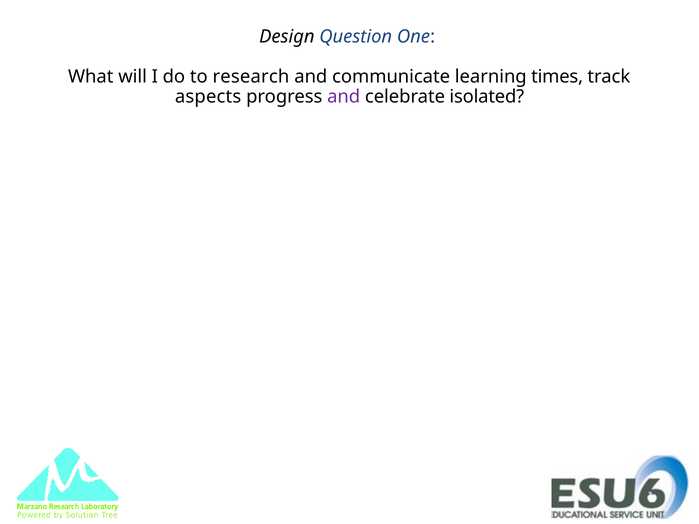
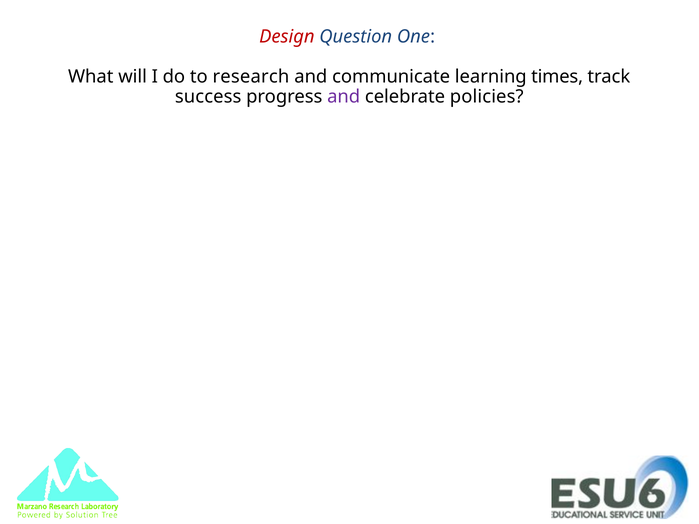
Design colour: black -> red
aspects: aspects -> success
isolated: isolated -> policies
